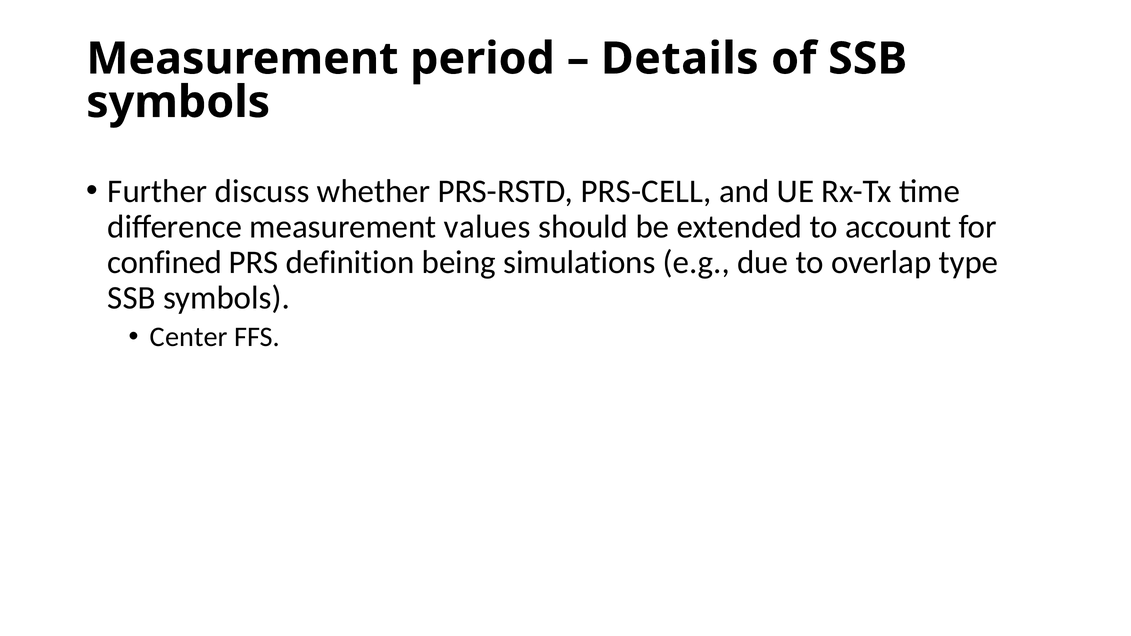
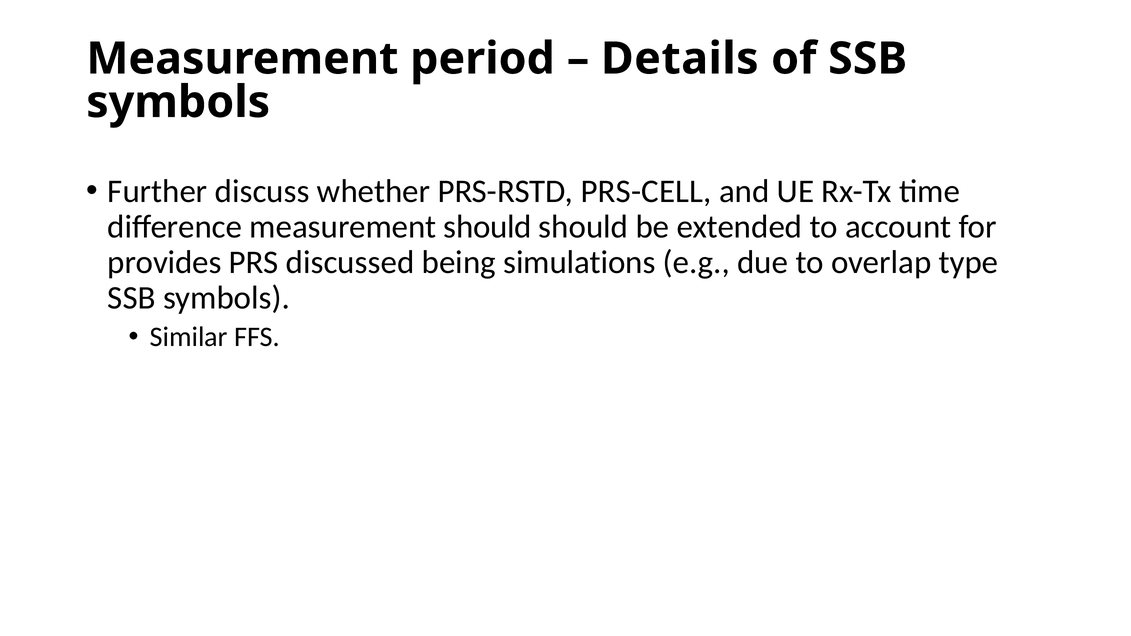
measurement values: values -> should
confined: confined -> provides
definition: definition -> discussed
Center: Center -> Similar
